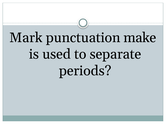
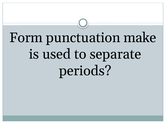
Mark: Mark -> Form
